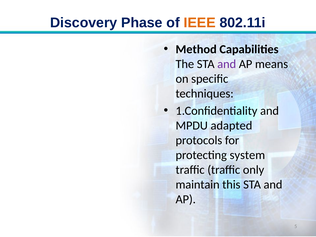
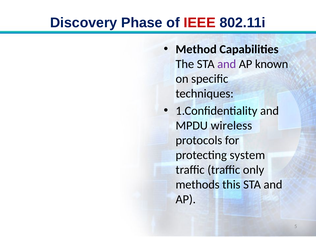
IEEE colour: orange -> red
means: means -> known
adapted: adapted -> wireless
maintain: maintain -> methods
